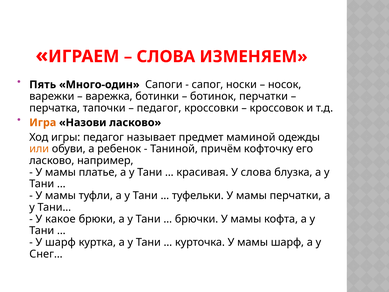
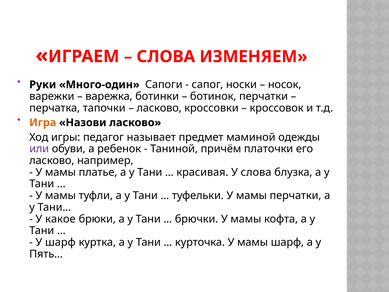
Пять: Пять -> Руки
педагог at (159, 108): педагог -> ласково
или colour: orange -> purple
кофточку: кофточку -> платочки
Снег…: Снег… -> Пять…
